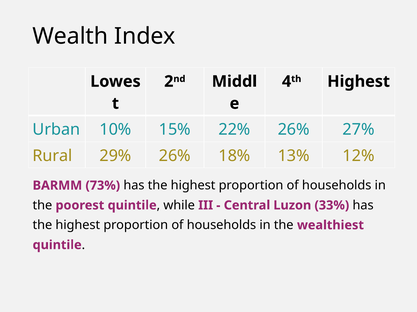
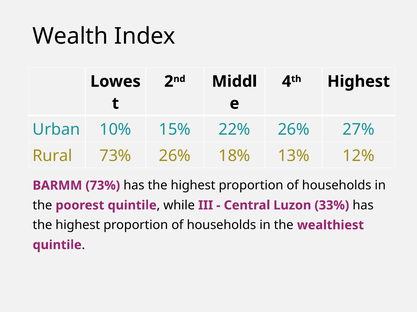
Rural 29%: 29% -> 73%
